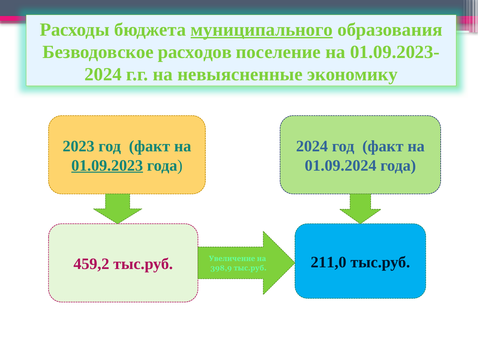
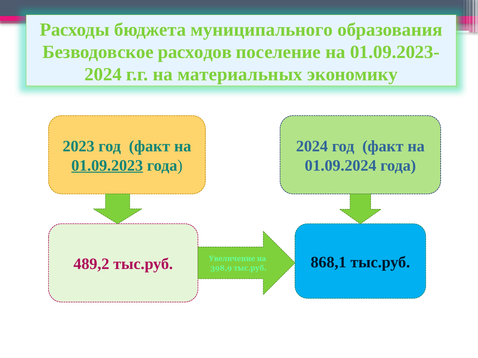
муниципального underline: present -> none
невыясненные: невыясненные -> материальных
459,2: 459,2 -> 489,2
211,0: 211,0 -> 868,1
